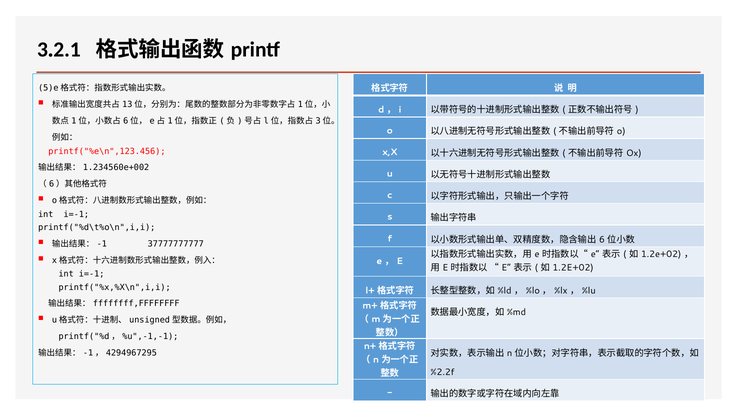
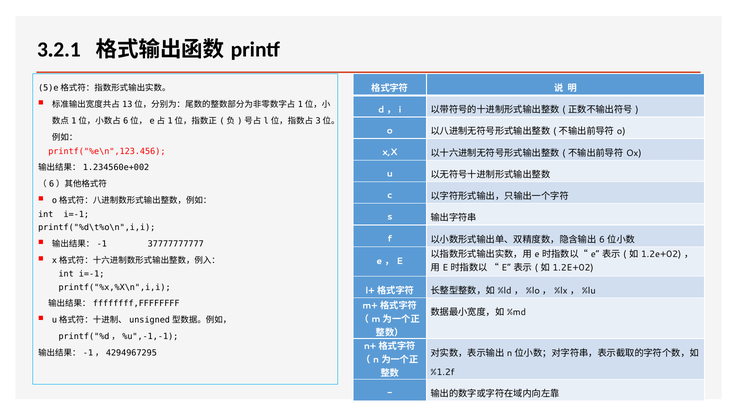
%2.2f: %2.2f -> %1.2f
